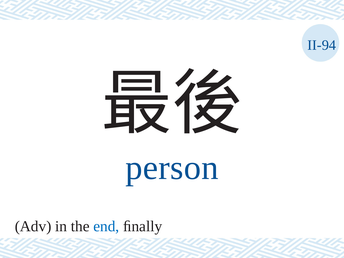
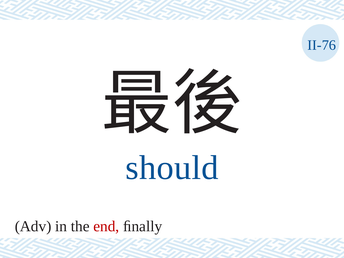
II-94: II-94 -> II-76
person: person -> should
end colour: blue -> red
